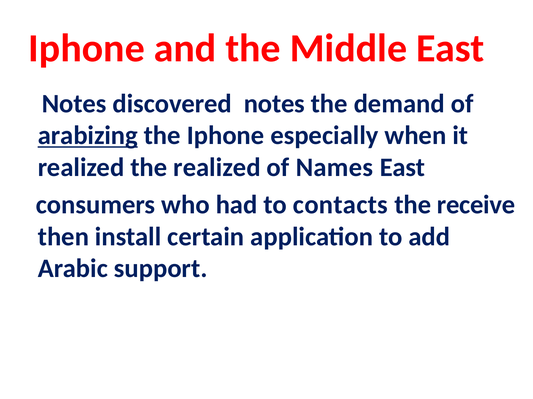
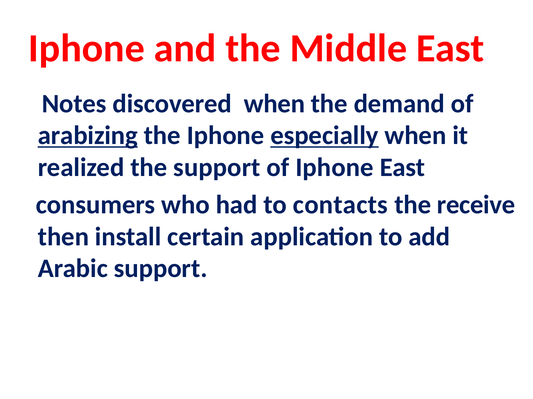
discovered notes: notes -> when
especially underline: none -> present
the realized: realized -> support
of Names: Names -> Iphone
